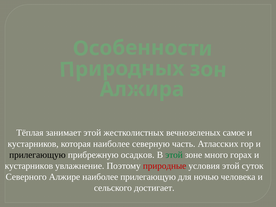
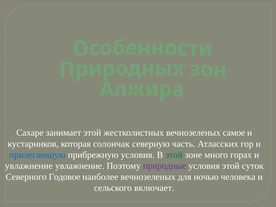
Тёплая: Тёплая -> Сахаре
которая наиболее: наиболее -> солончак
прилегающую at (37, 155) colour: black -> blue
прибрежную осадков: осадков -> условия
кустарников at (29, 166): кустарников -> увлажнение
природные colour: red -> purple
Алжире: Алжире -> Годовое
наиболее прилегающую: прилегающую -> вечнозеленых
достигает: достигает -> включает
